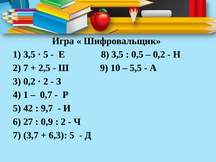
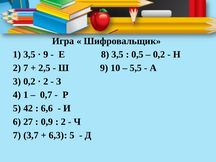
5 at (46, 54): 5 -> 9
9,7: 9,7 -> 6,6
